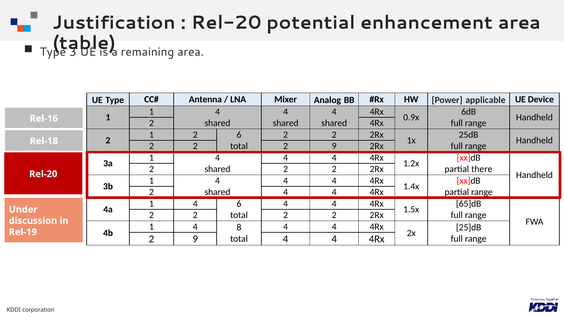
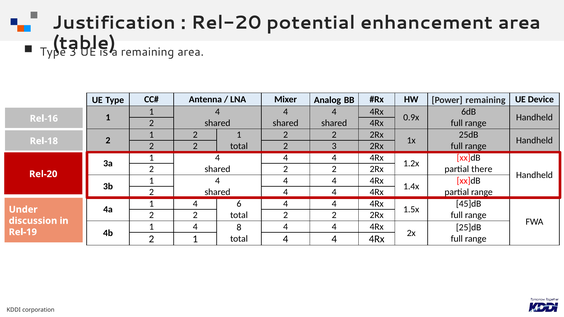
Power applicable: applicable -> remaining
1 2 6: 6 -> 1
2 2 9: 9 -> 3
65]dB: 65]dB -> 45]dB
9 at (195, 239): 9 -> 1
